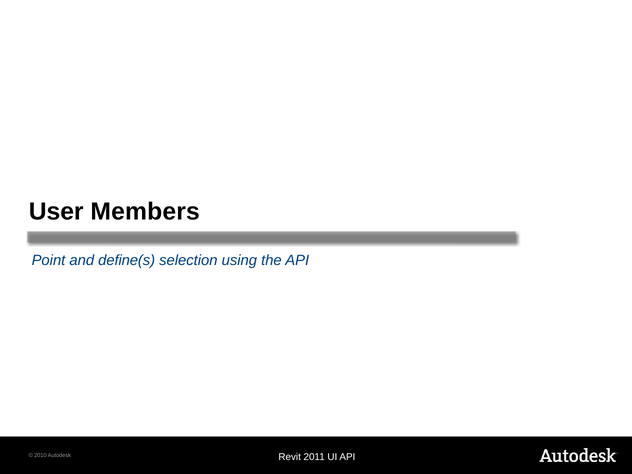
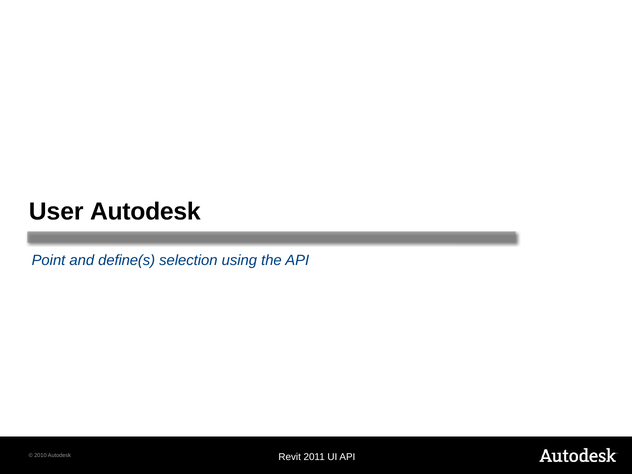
User Members: Members -> Autodesk
